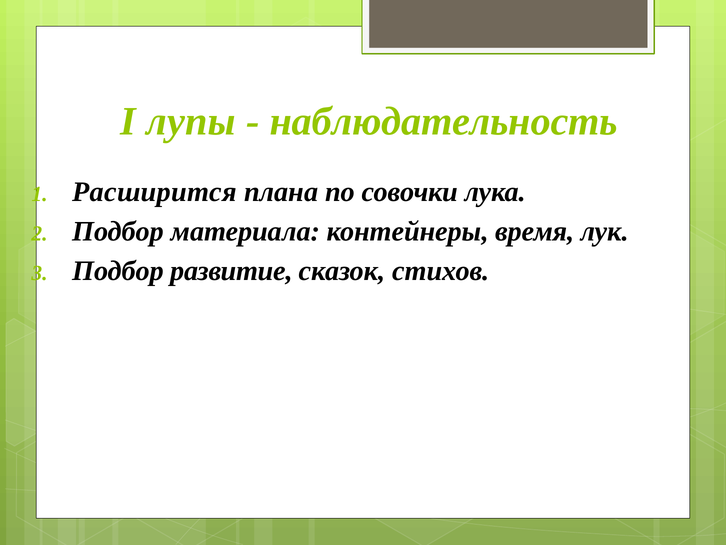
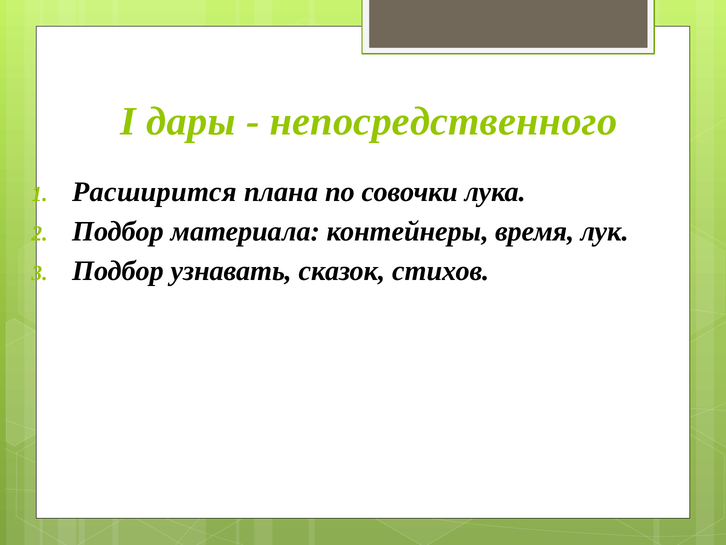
лупы: лупы -> дары
наблюдательность: наблюдательность -> непосредственного
развитие: развитие -> узнавать
